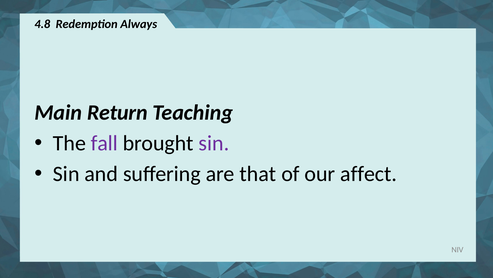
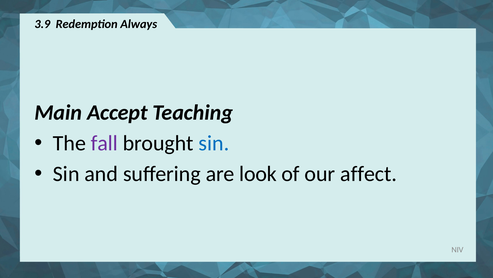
4.8: 4.8 -> 3.9
Return: Return -> Accept
sin at (214, 143) colour: purple -> blue
that: that -> look
